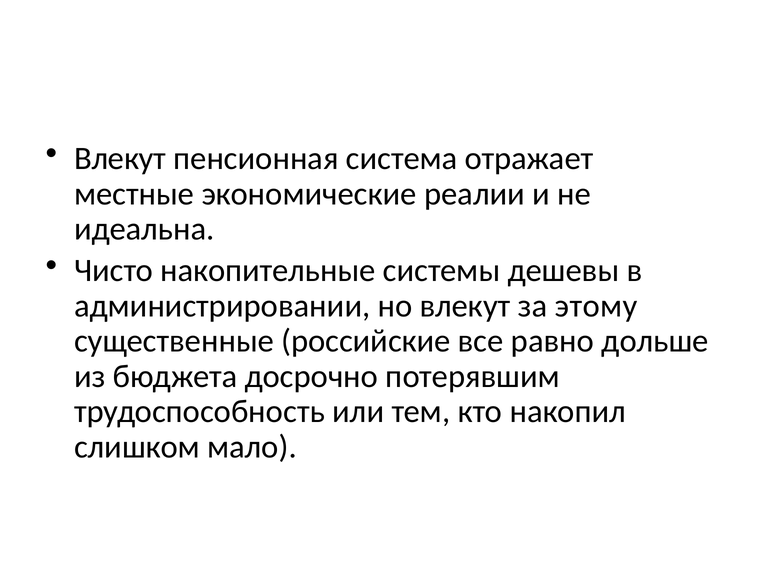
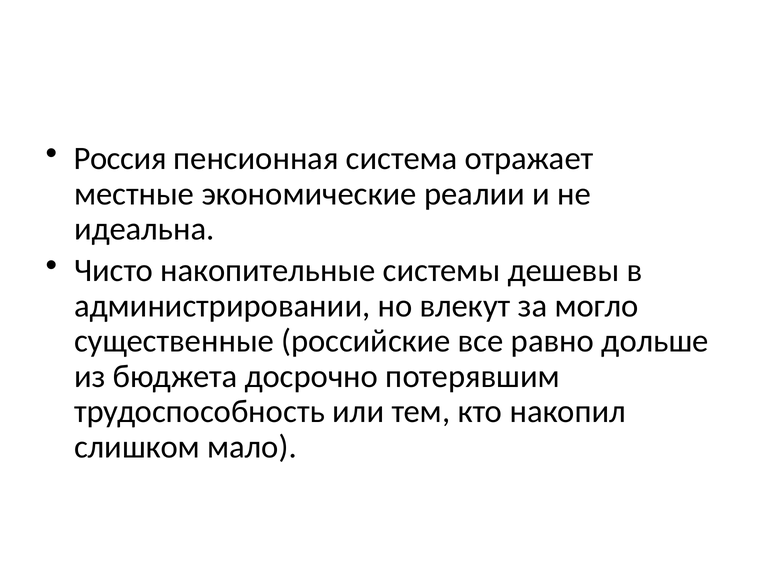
Влекут at (120, 159): Влекут -> Россия
этому: этому -> могло
